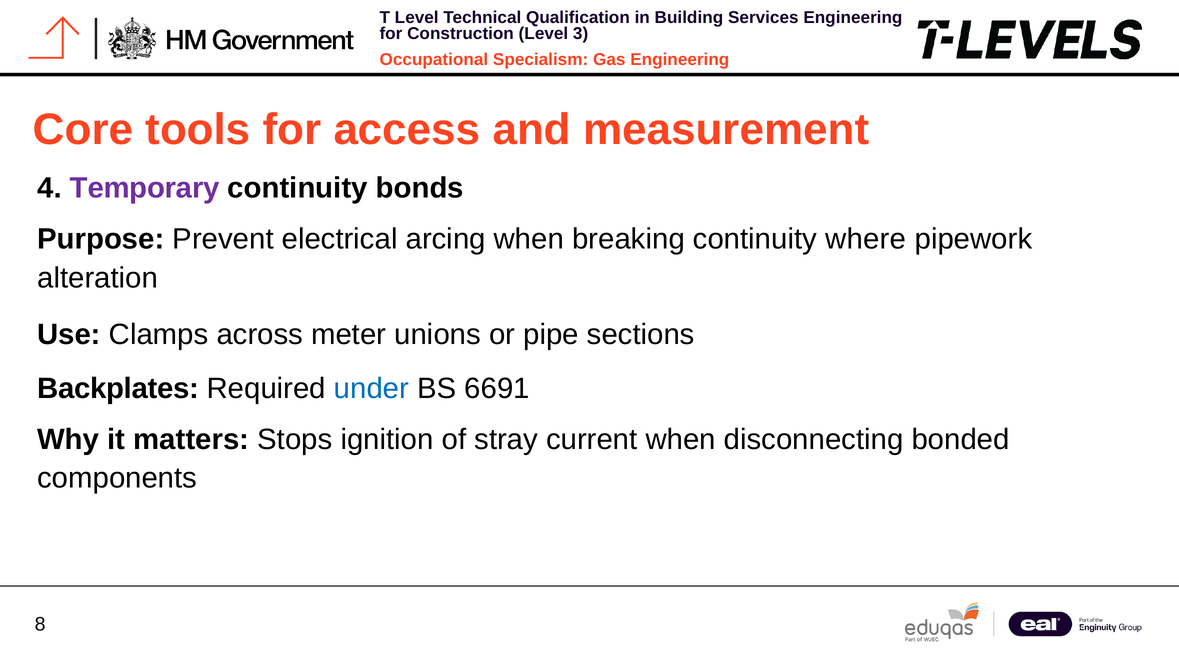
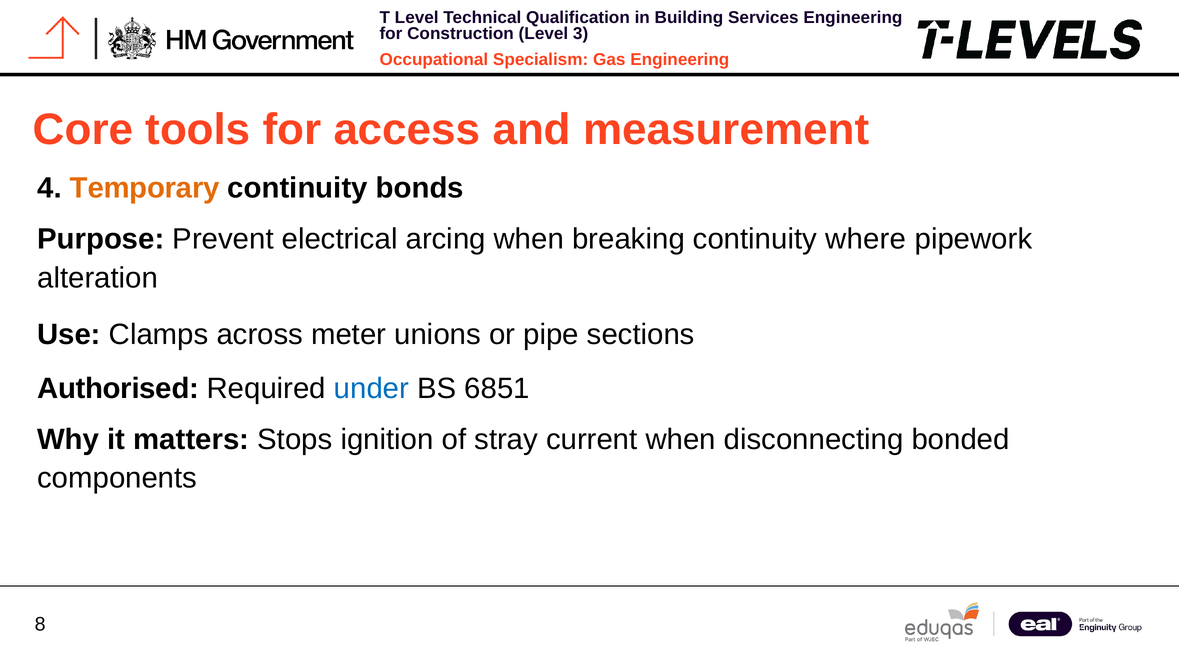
Temporary colour: purple -> orange
Backplates: Backplates -> Authorised
6691: 6691 -> 6851
